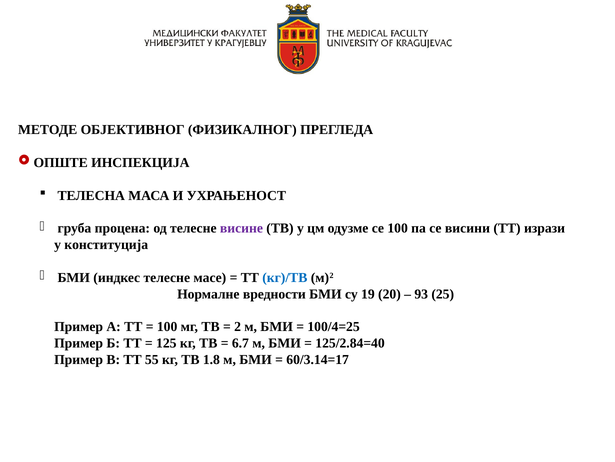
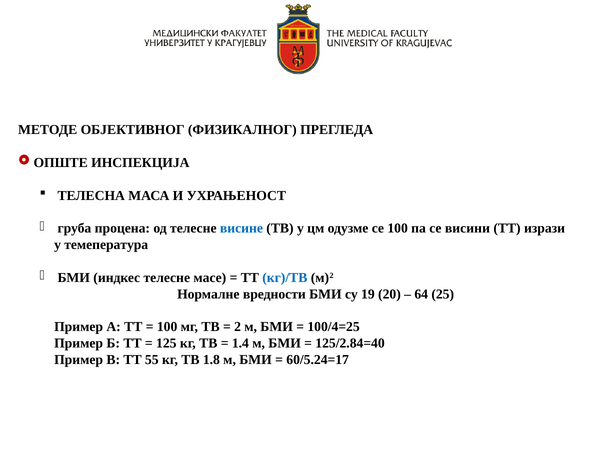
висине colour: purple -> blue
конституција: конституција -> темепература
93: 93 -> 64
6.7: 6.7 -> 1.4
60/3.14=17: 60/3.14=17 -> 60/5.24=17
